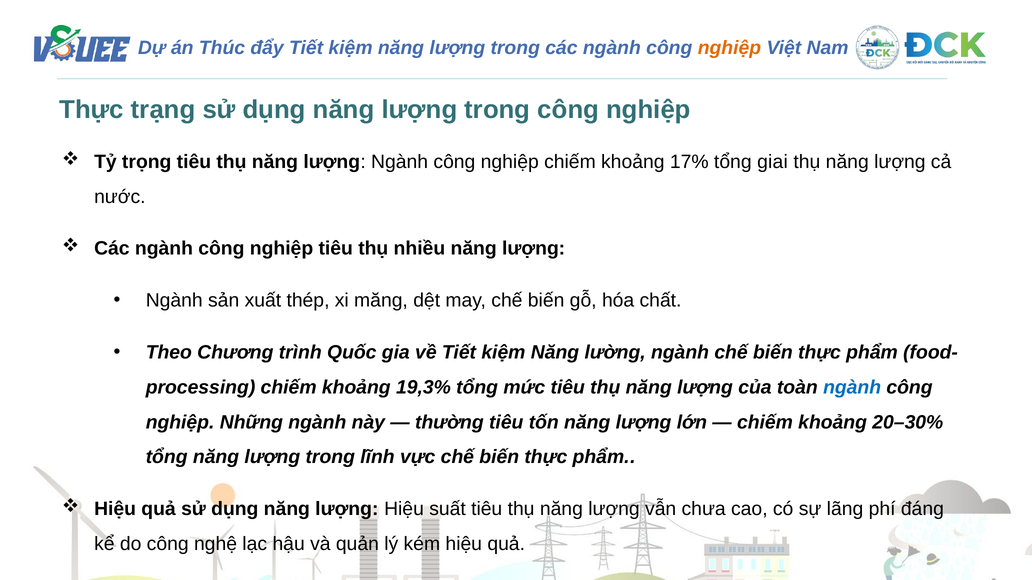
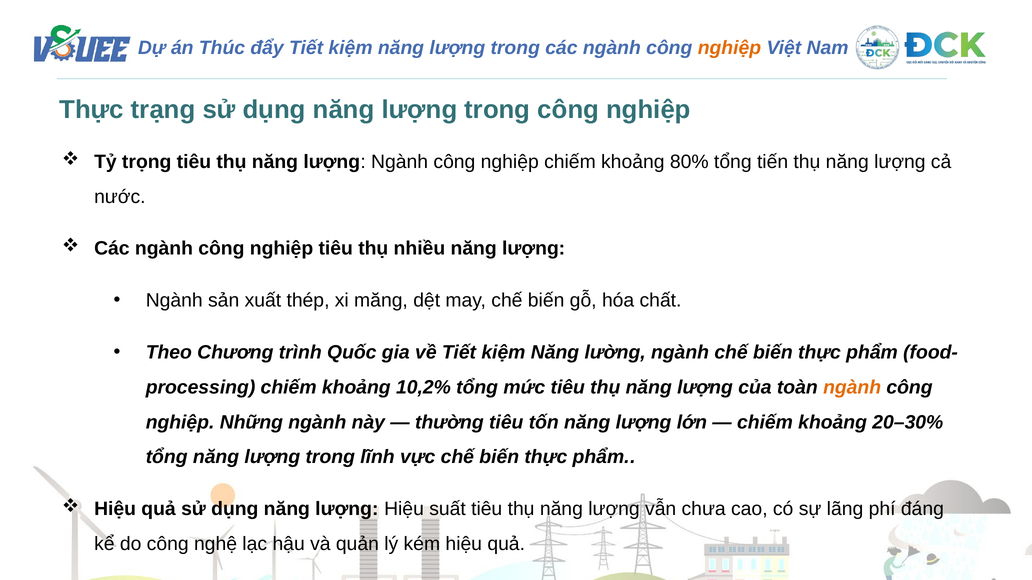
17%: 17% -> 80%
giai: giai -> tiến
19,3%: 19,3% -> 10,2%
ngành at (852, 388) colour: blue -> orange
